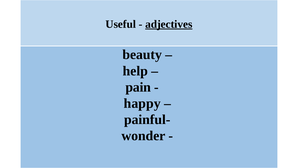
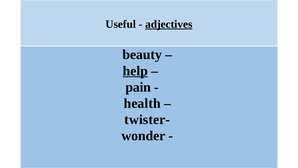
help underline: none -> present
happy: happy -> health
painful-: painful- -> twister-
